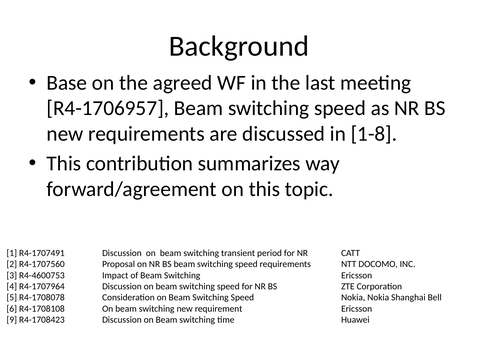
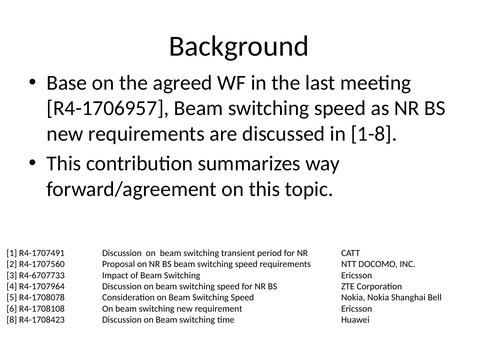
R4-4600753: R4-4600753 -> R4-6707733
9: 9 -> 8
